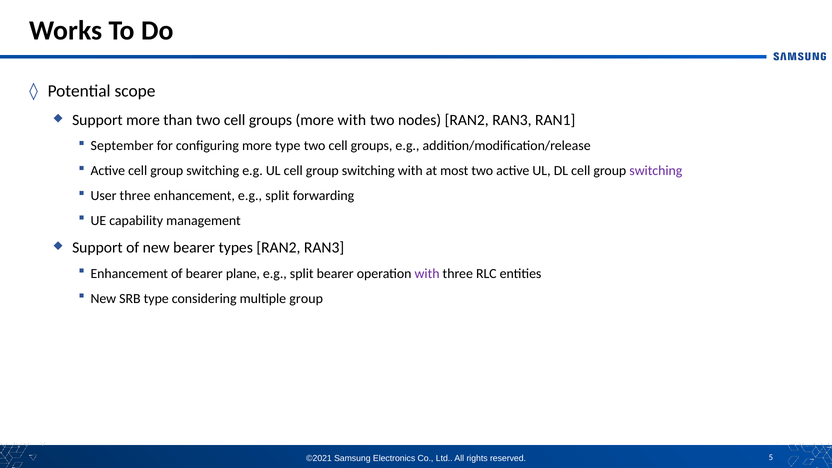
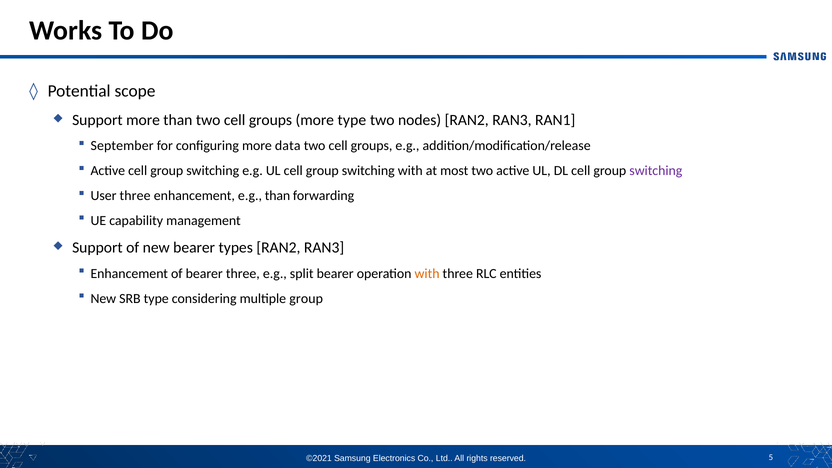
more with: with -> type
more type: type -> data
enhancement e.g split: split -> than
bearer plane: plane -> three
with at (427, 274) colour: purple -> orange
